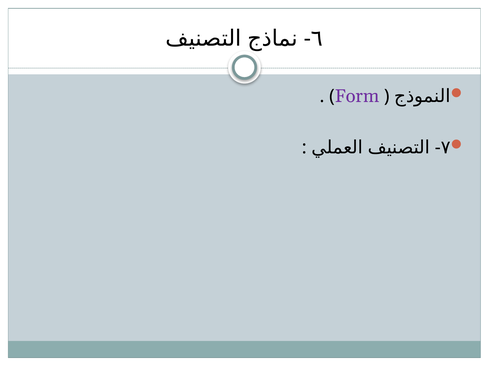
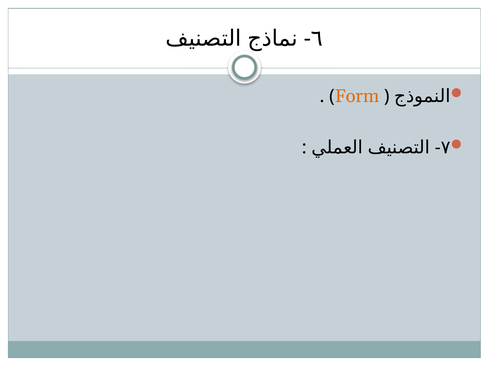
Form colour: purple -> orange
